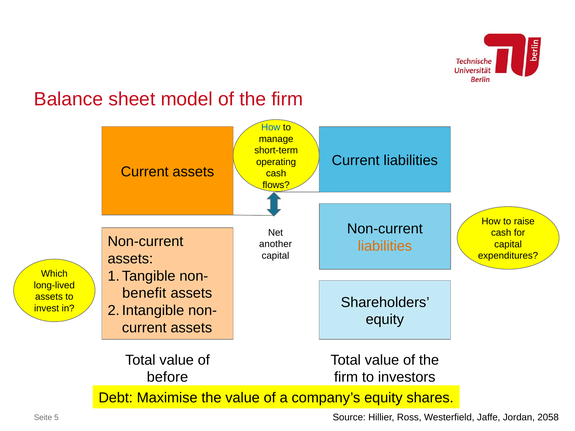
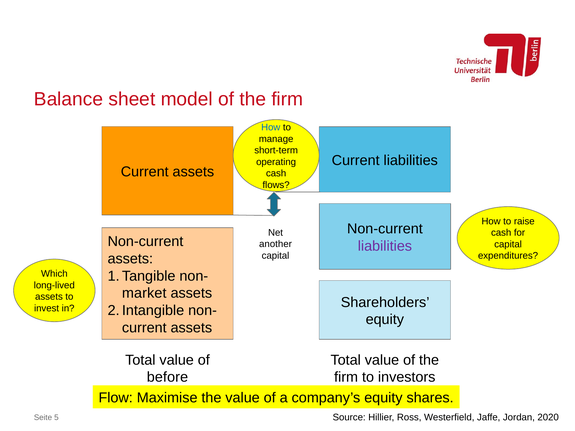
liabilities at (385, 246) colour: orange -> purple
benefit: benefit -> market
Debt: Debt -> Flow
2058: 2058 -> 2020
